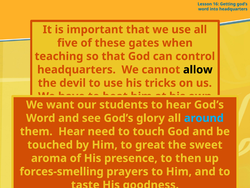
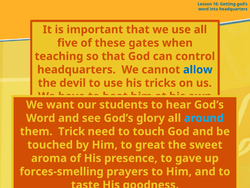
allow colour: black -> blue
them Hear: Hear -> Trick
then: then -> gave
